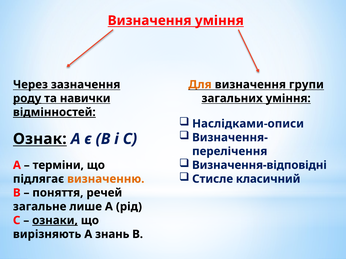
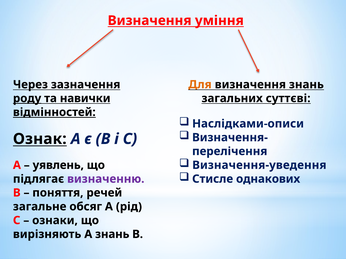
визначення групи: групи -> знань
загальних уміння: уміння -> суттєві
Визначення-відповідні: Визначення-відповідні -> Визначення-уведення
терміни: терміни -> уявлень
класичний: класичний -> однакових
визначенню colour: orange -> purple
лише: лише -> обсяг
ознаки underline: present -> none
